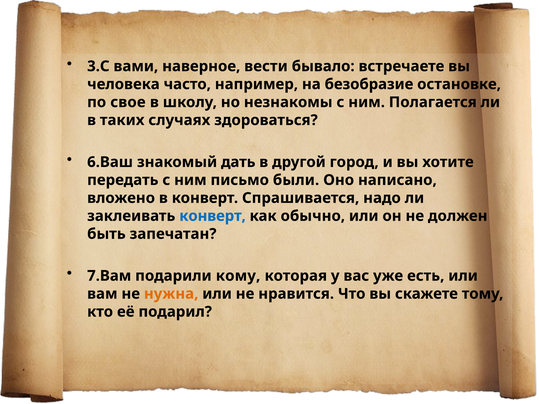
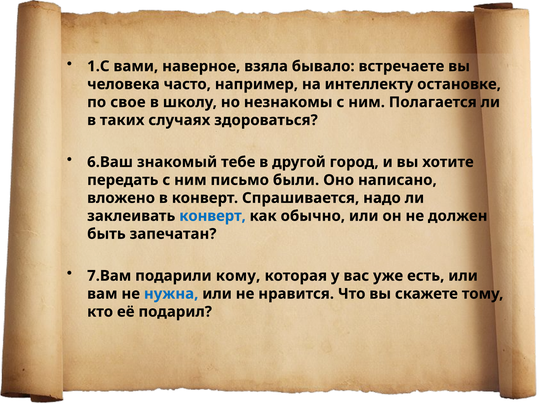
3.С: 3.С -> 1.С
вести: вести -> взяла
безобразие: безобразие -> интеллекту
дать: дать -> тебе
нужна colour: orange -> blue
